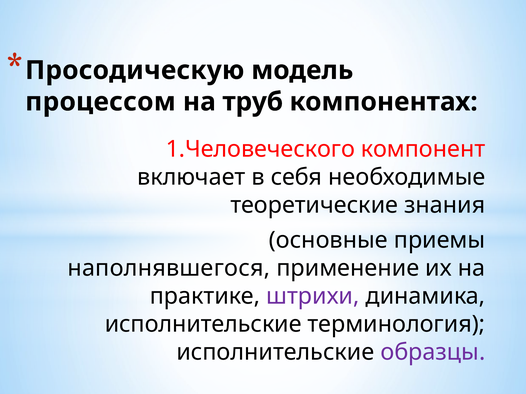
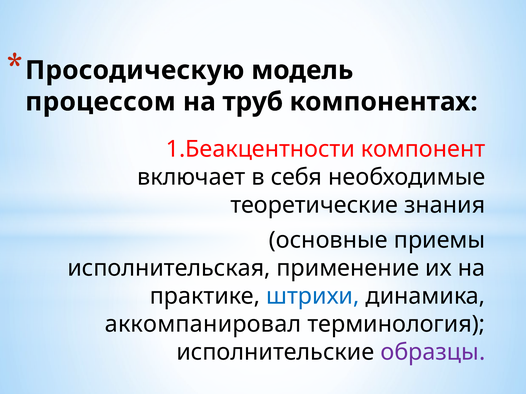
1.Человеческого: 1.Человеческого -> 1.Беакцентности
наполнявшегося: наполнявшегося -> исполнительская
штрихи colour: purple -> blue
исполнительские at (203, 325): исполнительские -> аккомпанировал
